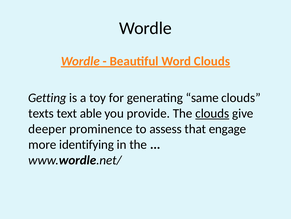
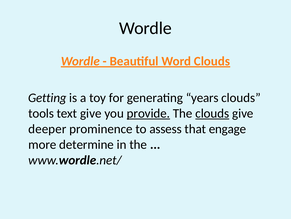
same: same -> years
texts: texts -> tools
text able: able -> give
provide underline: none -> present
identifying: identifying -> determine
